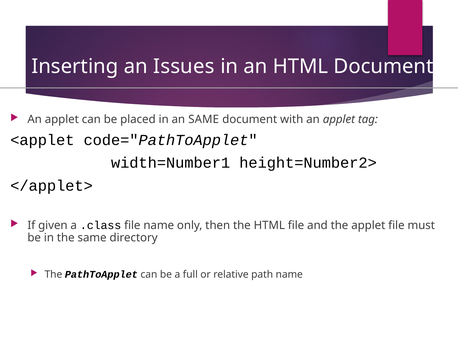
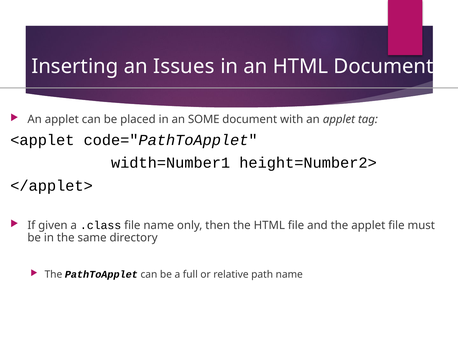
an SAME: SAME -> SOME
